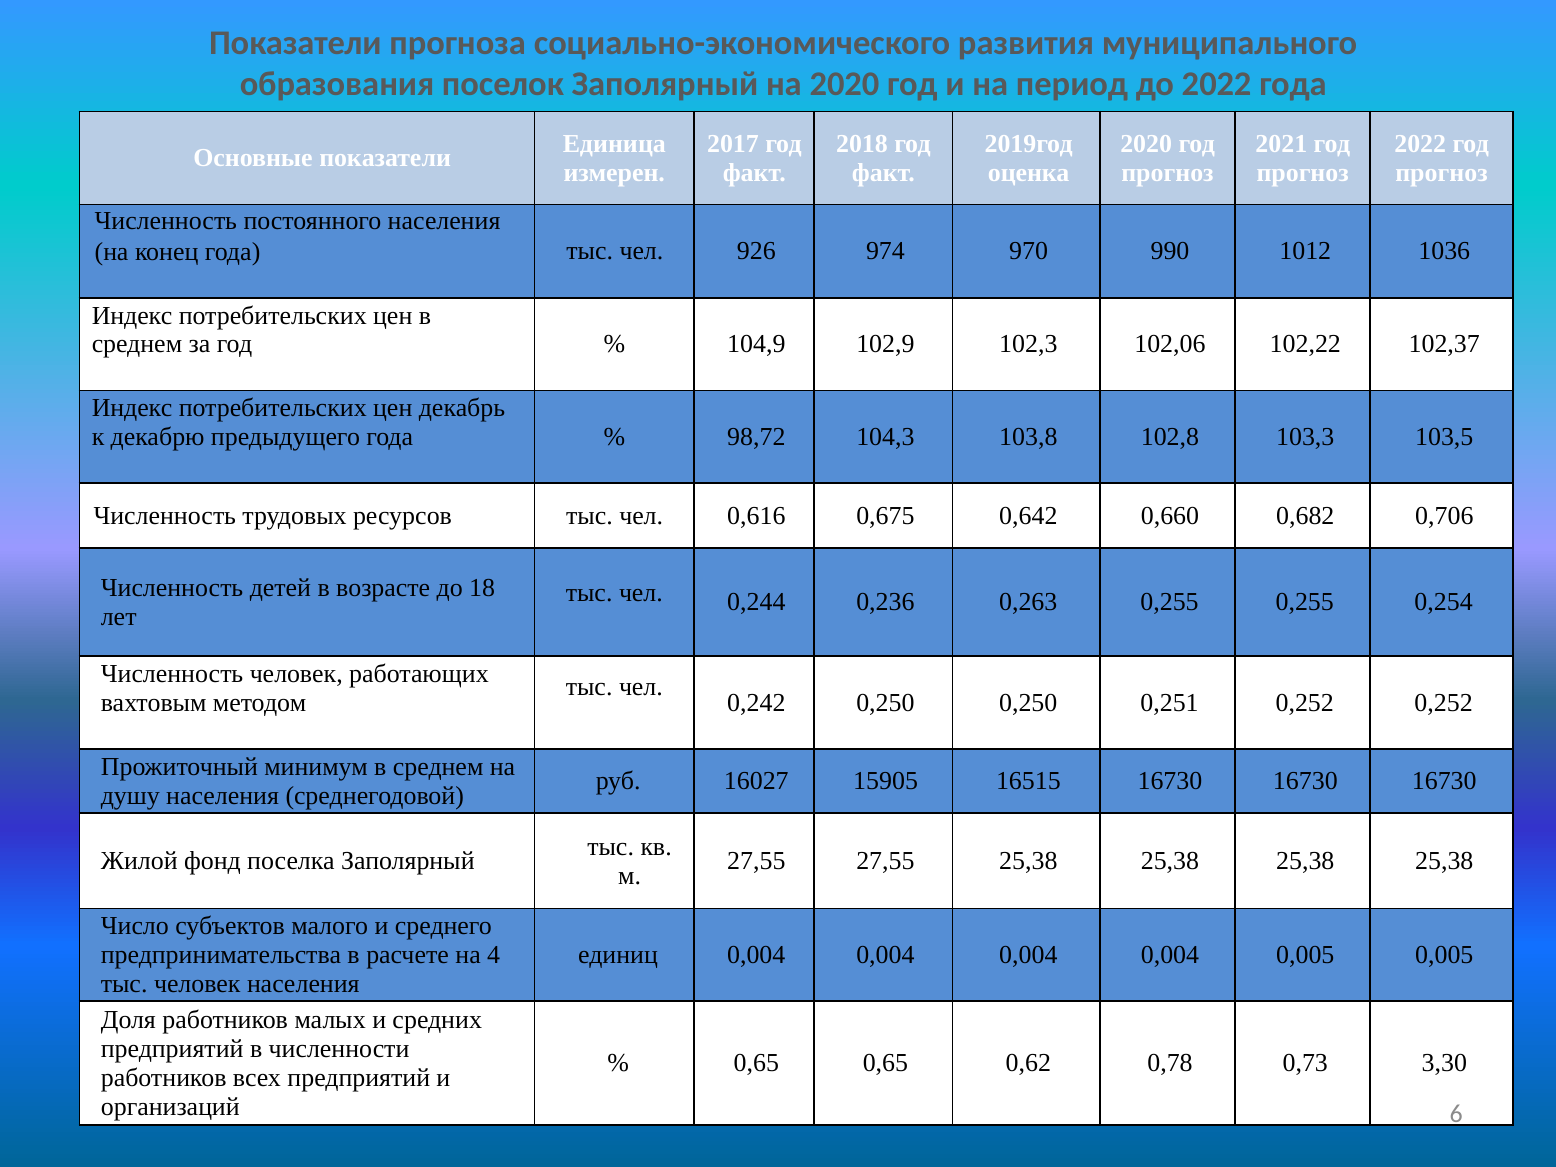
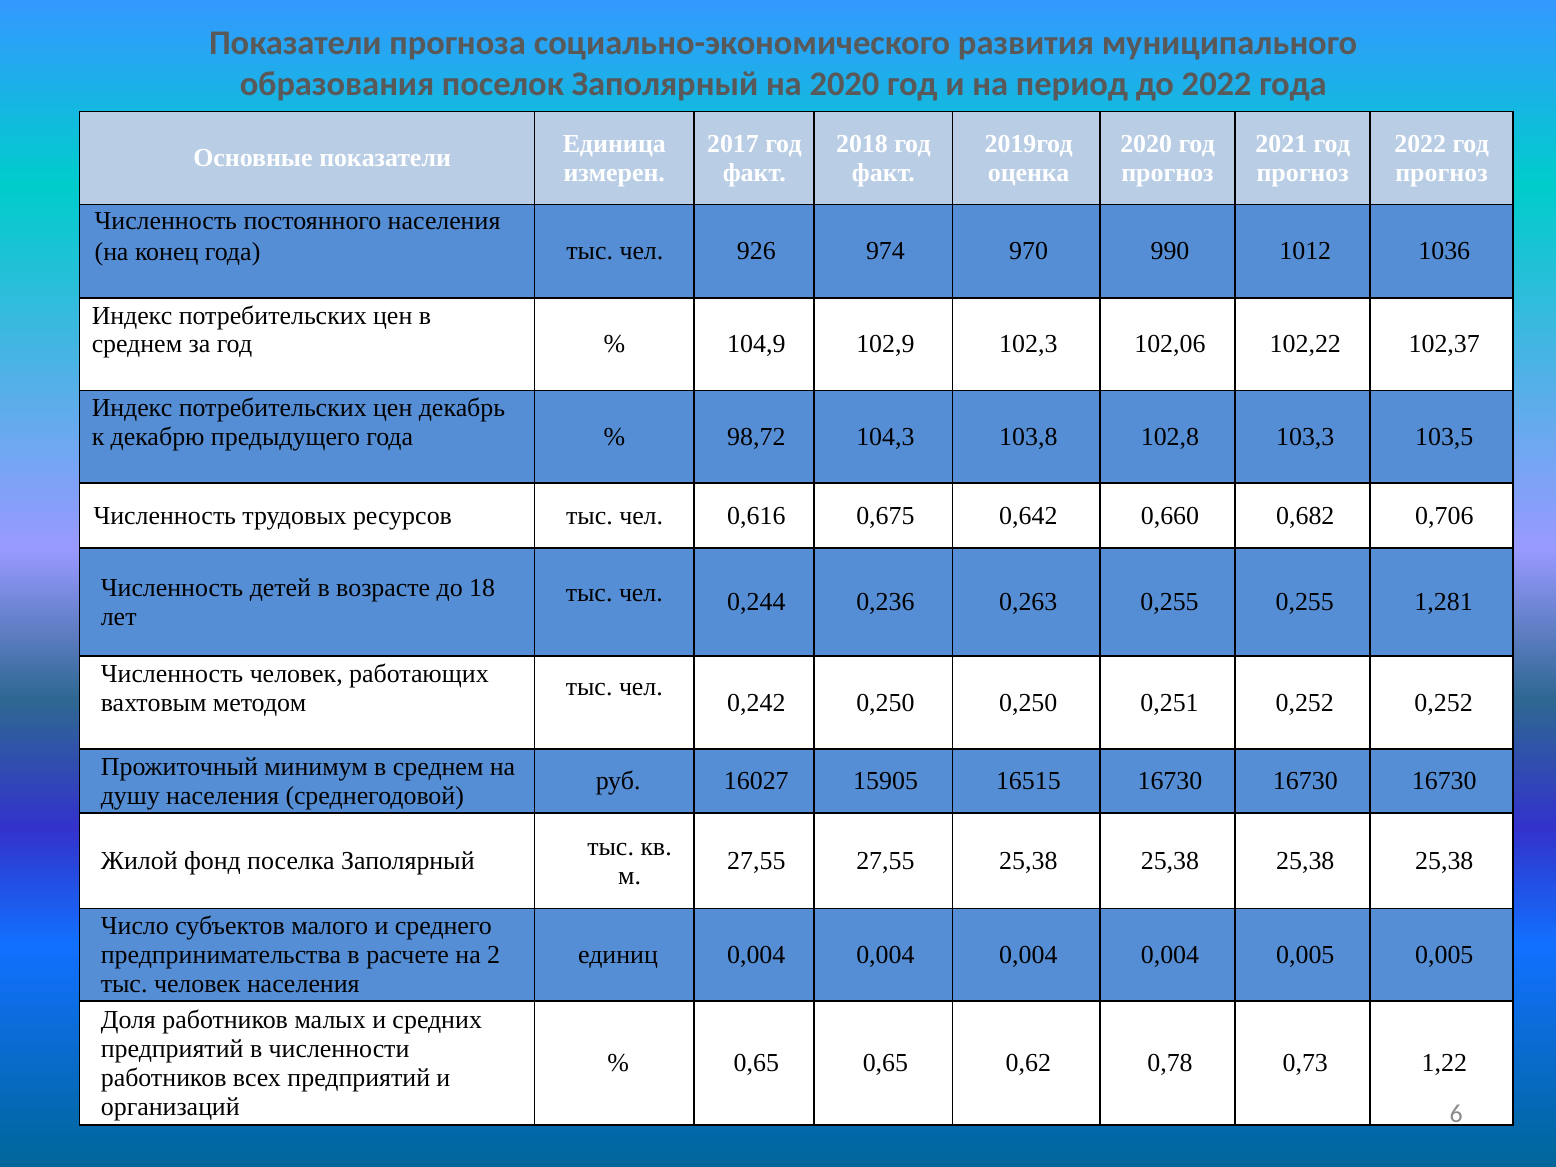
0,254: 0,254 -> 1,281
4: 4 -> 2
3,30: 3,30 -> 1,22
